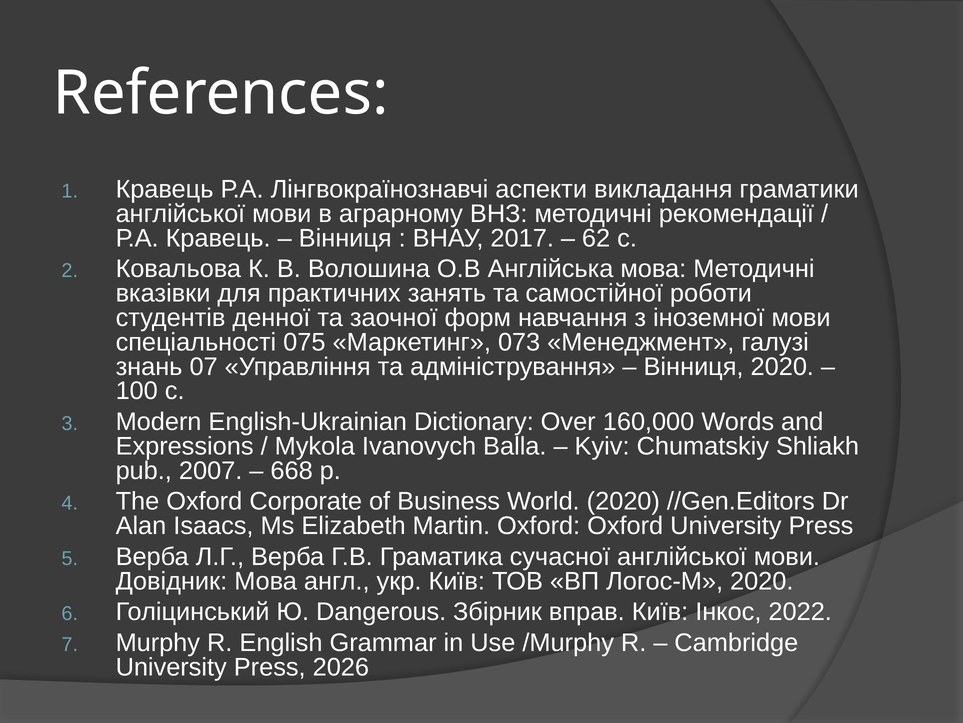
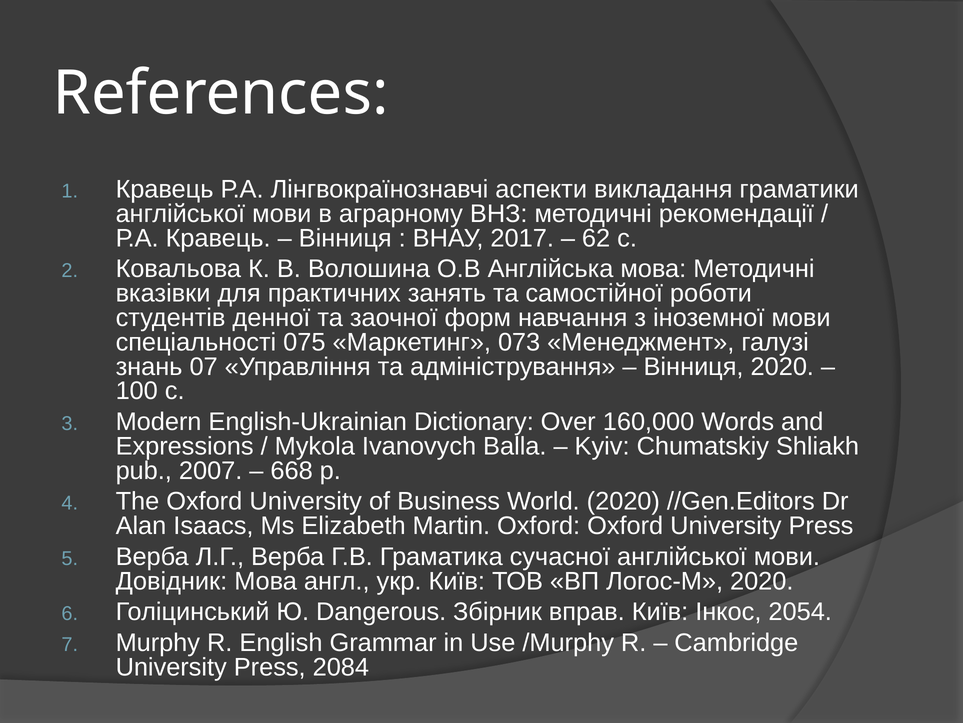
The Oxford Corporate: Corporate -> University
2022: 2022 -> 2054
2026: 2026 -> 2084
